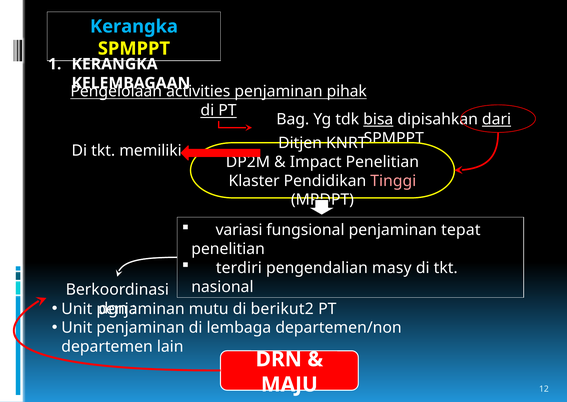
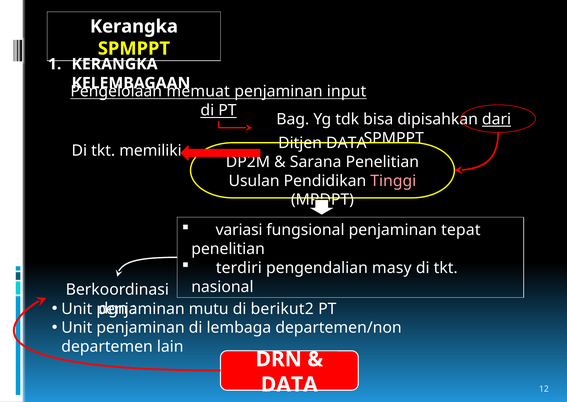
Kerangka at (134, 26) colour: light blue -> white
activities: activities -> memuat
pihak: pihak -> input
bisa underline: present -> none
Ditjen KNRT: KNRT -> DATA
Impact: Impact -> Sarana
Klaster: Klaster -> Usulan
MAJU at (289, 384): MAJU -> DATA
